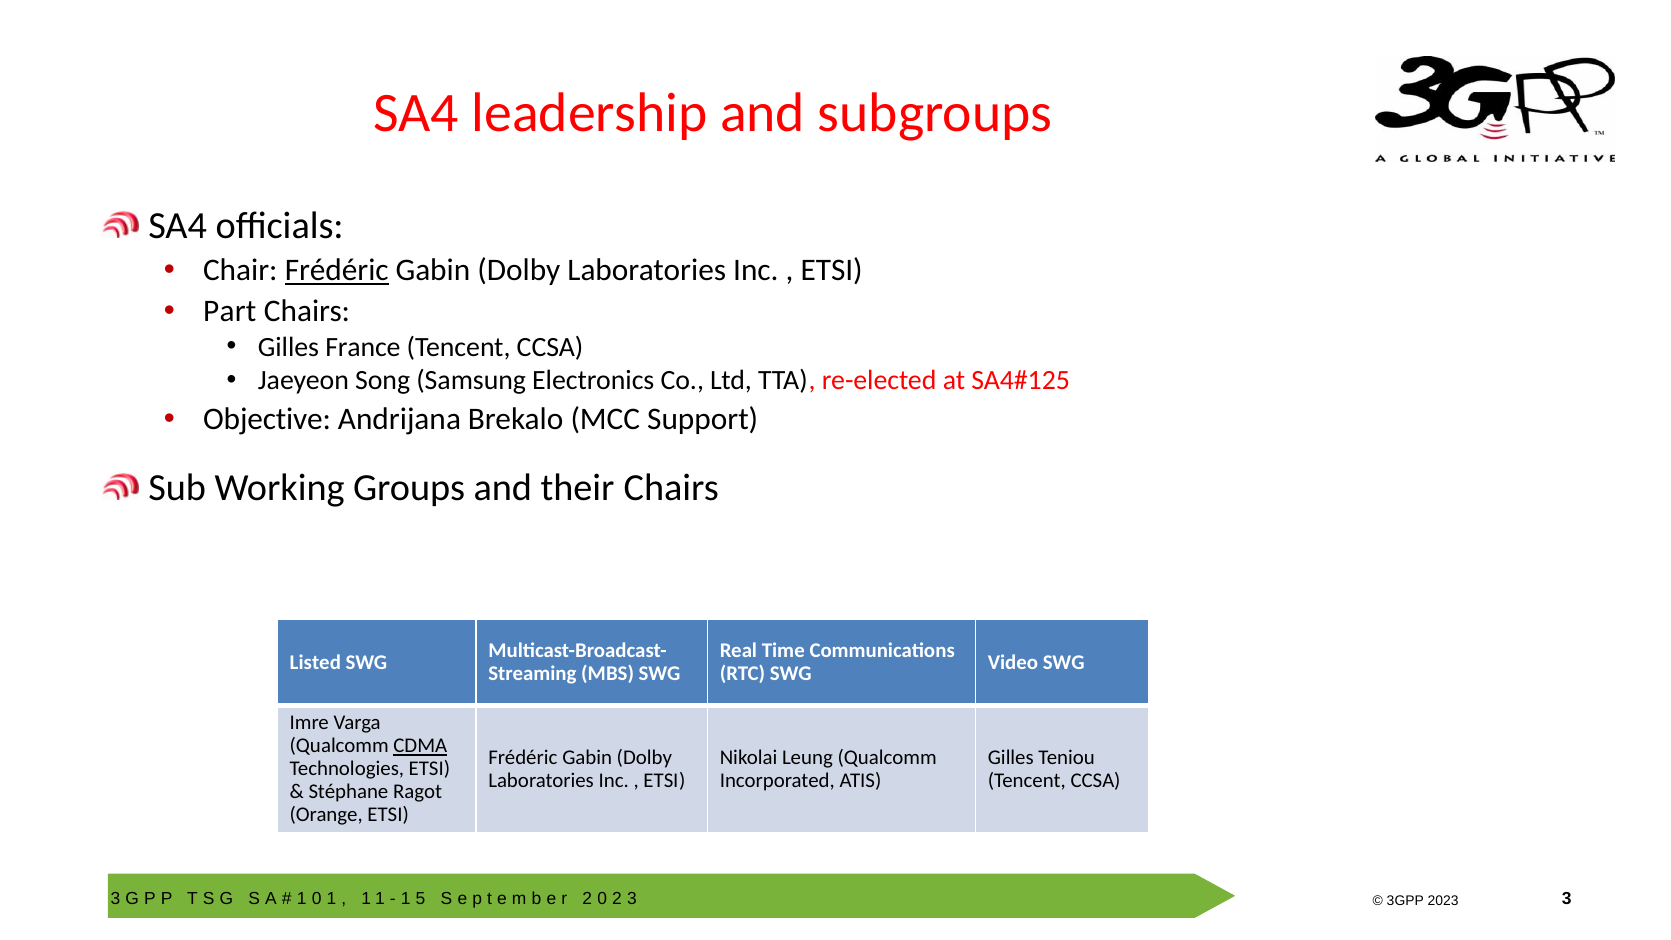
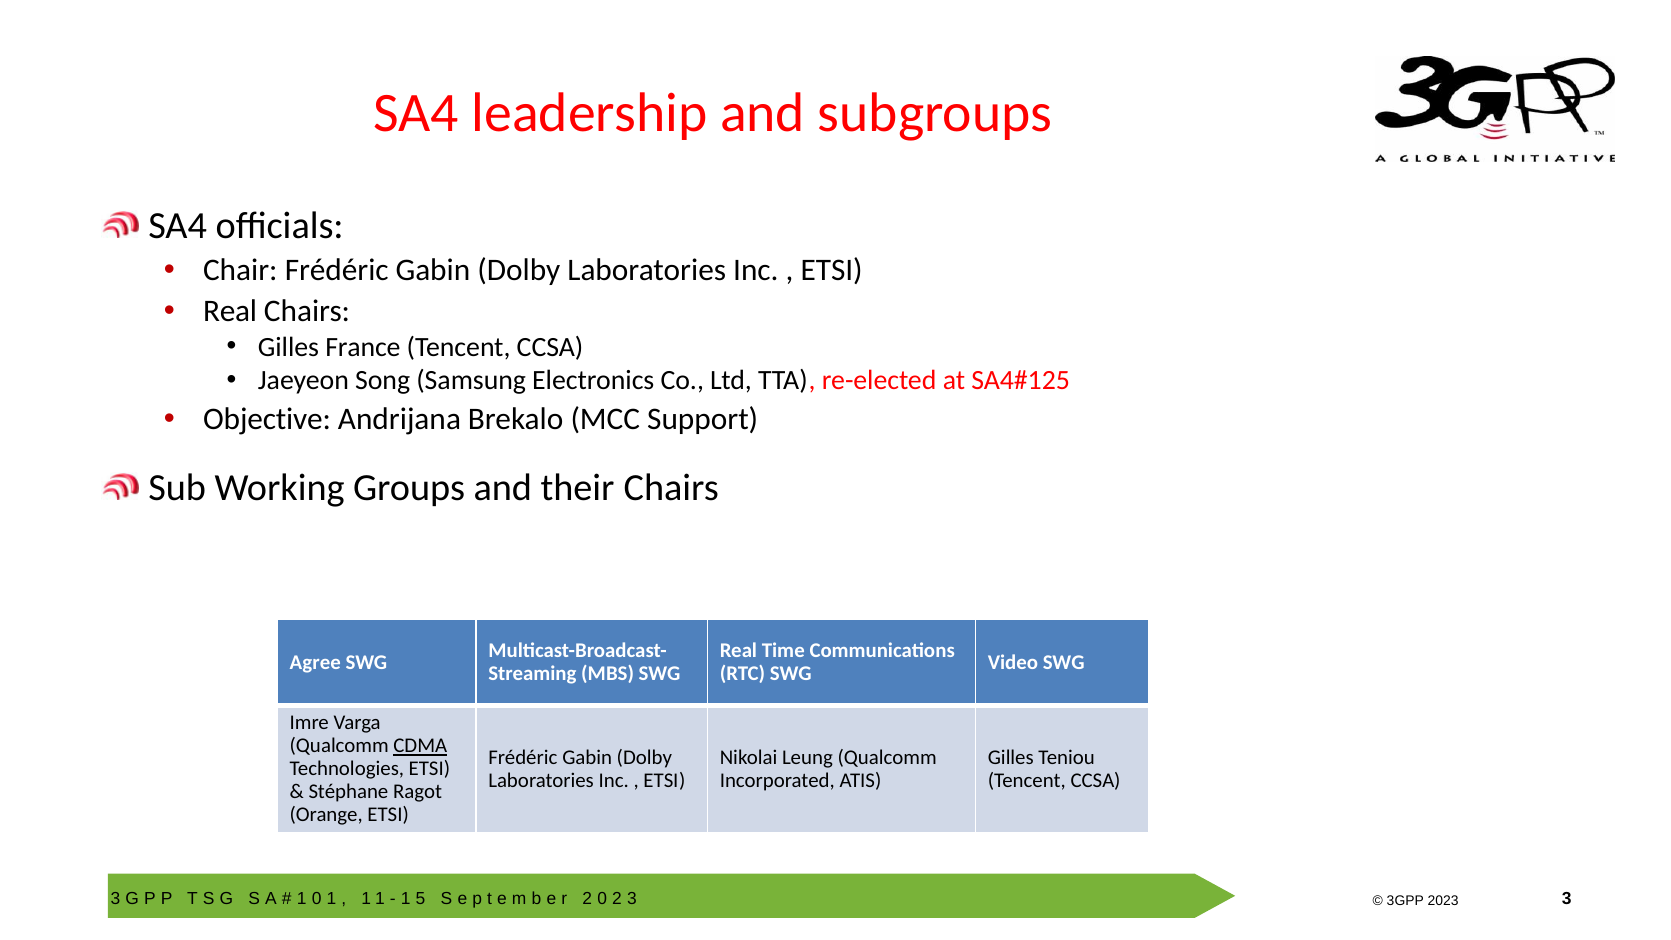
Frédéric at (337, 271) underline: present -> none
Part at (230, 311): Part -> Real
Listed: Listed -> Agree
